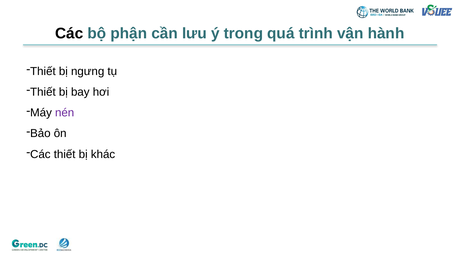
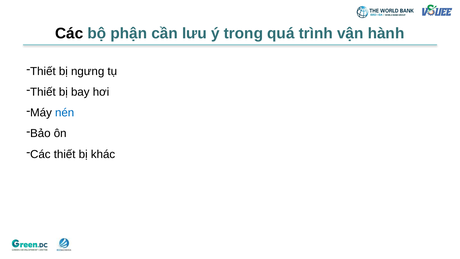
nén colour: purple -> blue
